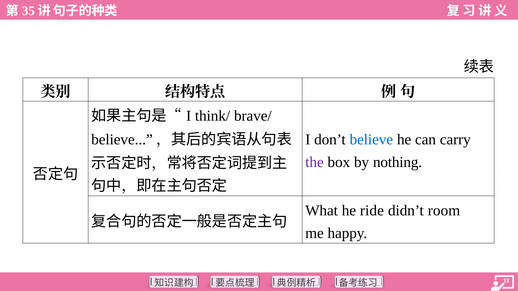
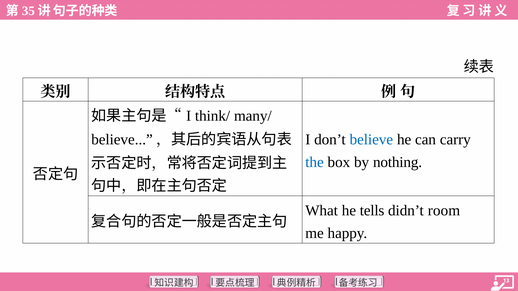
brave/: brave/ -> many/
the colour: purple -> blue
ride: ride -> tells
